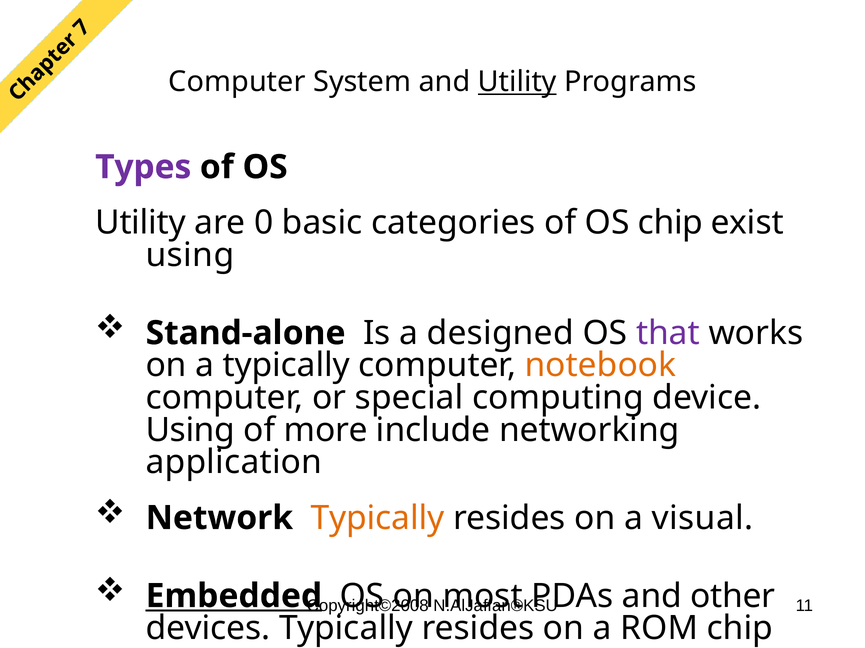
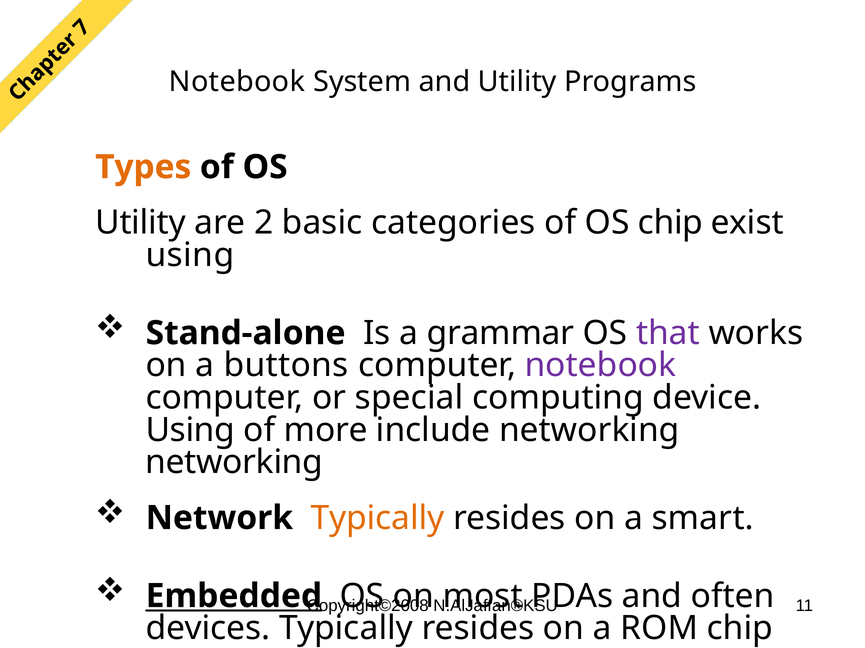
Computer at (237, 82): Computer -> Notebook
Utility at (517, 82) underline: present -> none
Types colour: purple -> orange
0: 0 -> 2
designed: designed -> grammar
a typically: typically -> buttons
notebook at (600, 366) colour: orange -> purple
application at (234, 463): application -> networking
visual: visual -> smart
other: other -> often
